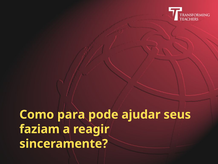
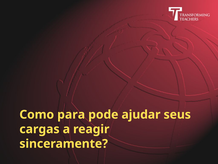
faziam: faziam -> cargas
